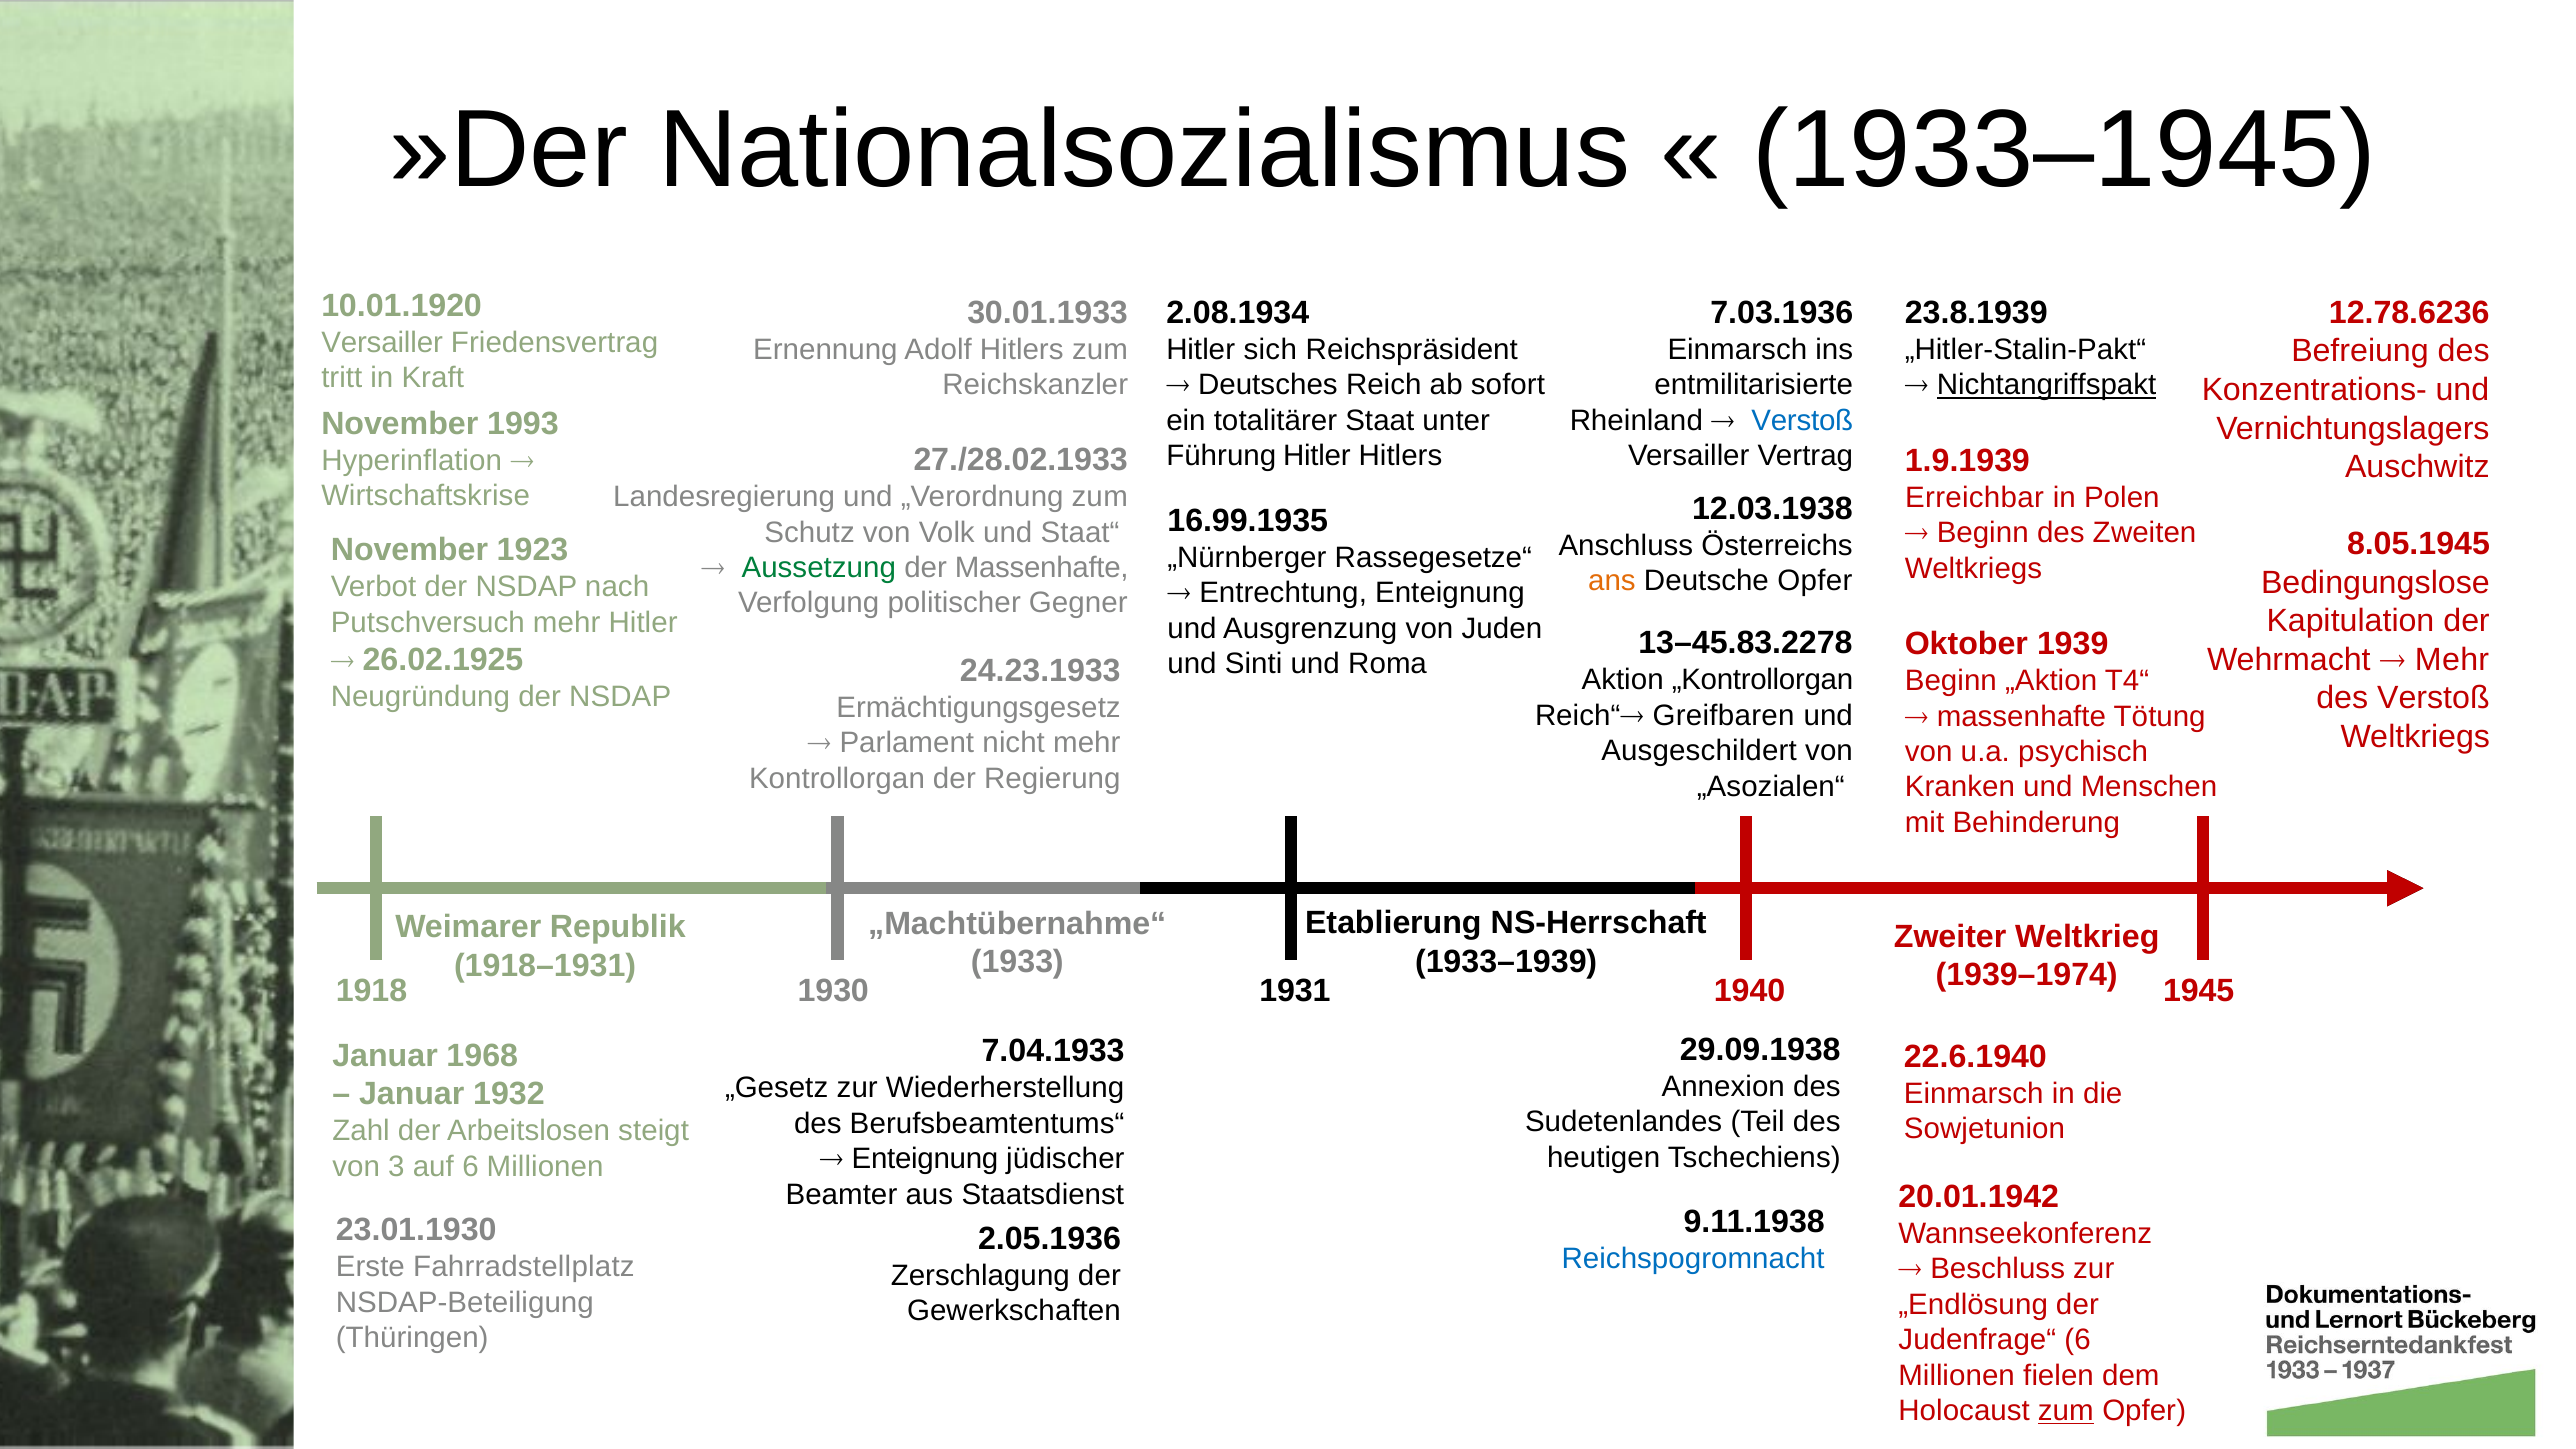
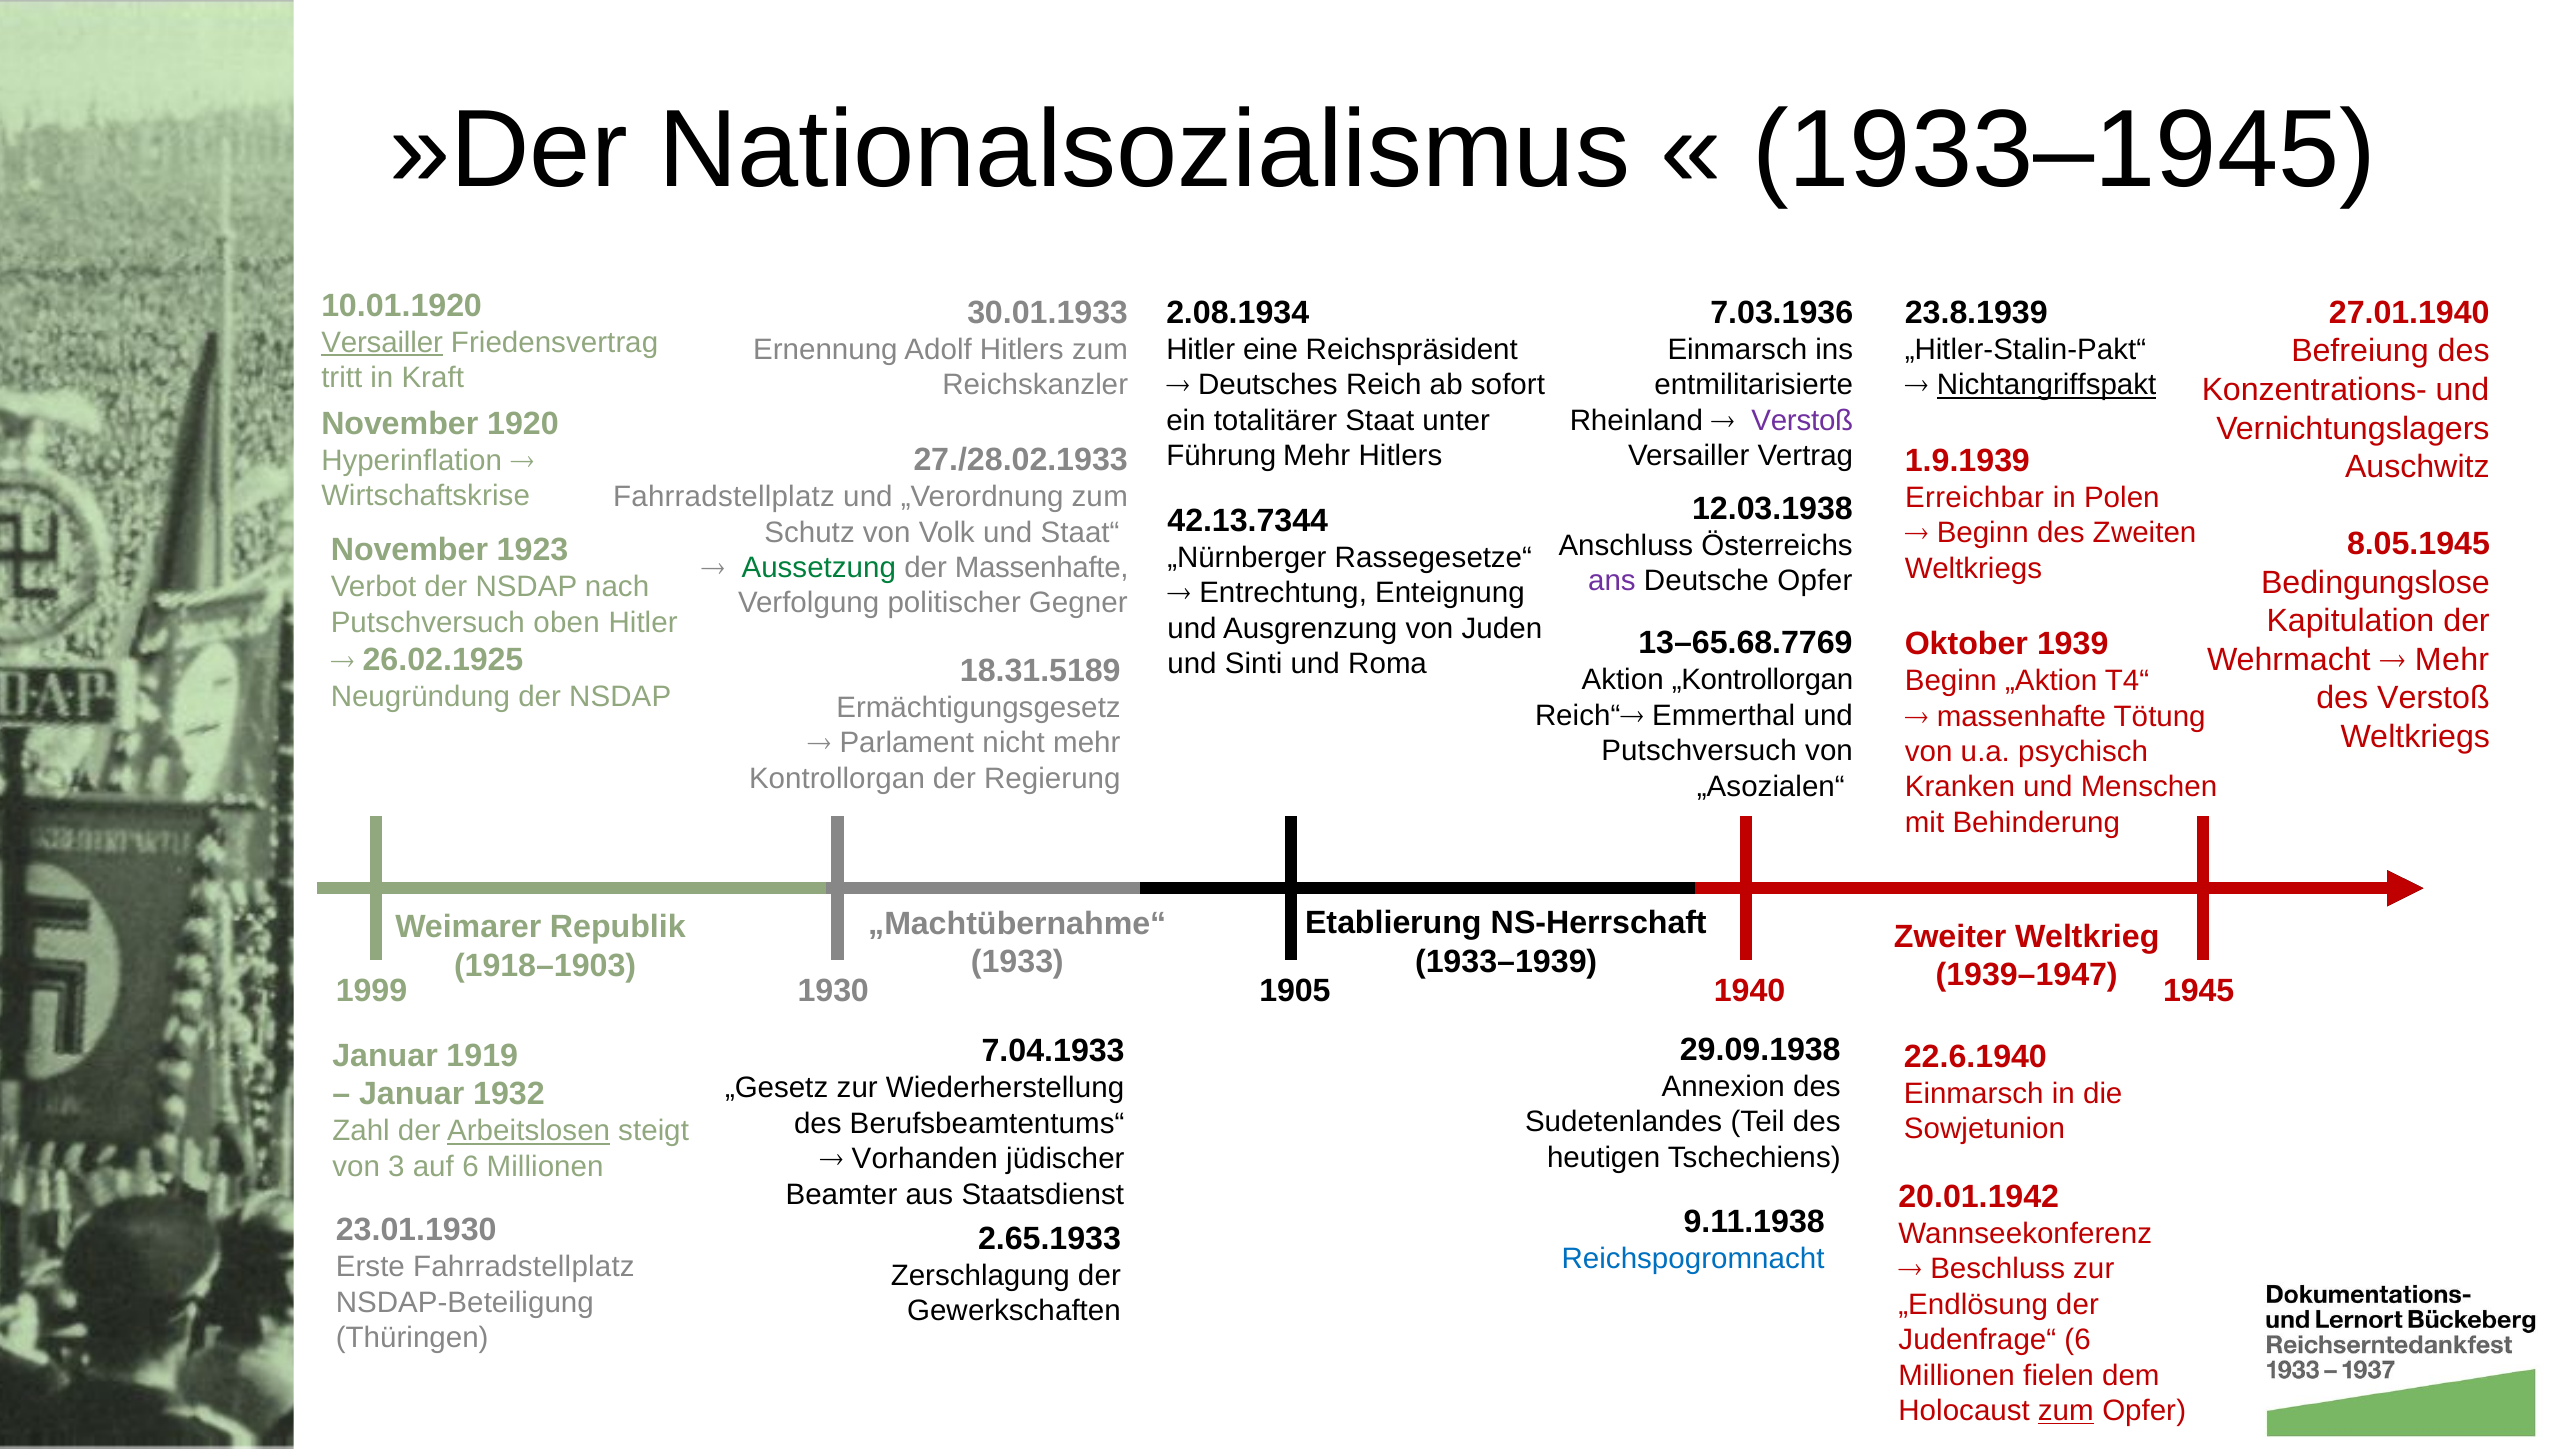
12.78.6236: 12.78.6236 -> 27.01.1940
Versailler at (382, 342) underline: none -> present
sich: sich -> eine
Verstoß at (1802, 420) colour: blue -> purple
1993: 1993 -> 1920
Führung Hitler: Hitler -> Mehr
Landesregierung at (724, 497): Landesregierung -> Fahrradstellplatz
16.99.1935: 16.99.1935 -> 42.13.7344
ans colour: orange -> purple
Putschversuch mehr: mehr -> oben
13–45.83.2278: 13–45.83.2278 -> 13–65.68.7769
24.23.1933: 24.23.1933 -> 18.31.5189
Greifbaren: Greifbaren -> Emmerthal
Ausgeschildert at (1699, 751): Ausgeschildert -> Putschversuch
1918–1931: 1918–1931 -> 1918–1903
1939–1974: 1939–1974 -> 1939–1947
1918: 1918 -> 1999
1931: 1931 -> 1905
1968: 1968 -> 1919
Arbeitslosen underline: none -> present
Enteignung at (925, 1159): Enteignung -> Vorhanden
2.05.1936: 2.05.1936 -> 2.65.1933
